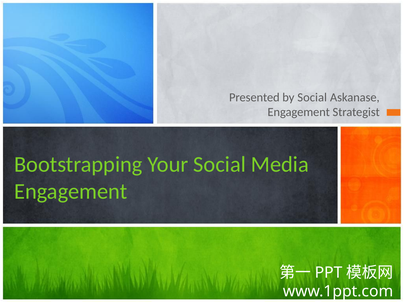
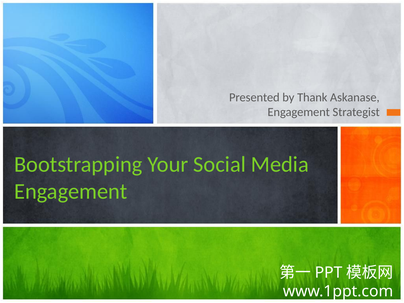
by Social: Social -> Thank
